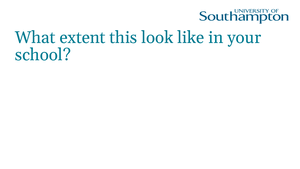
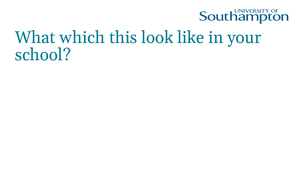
extent: extent -> which
